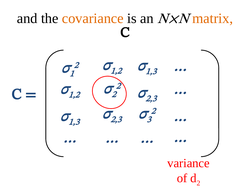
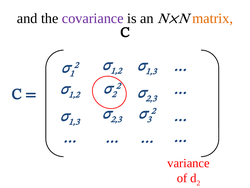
covariance colour: orange -> purple
